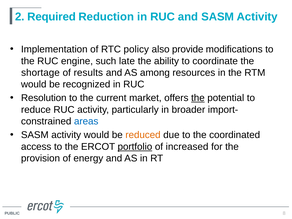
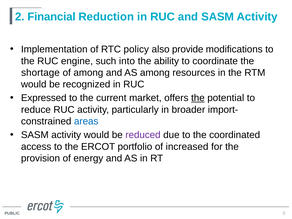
Required: Required -> Financial
late: late -> into
of results: results -> among
Resolution: Resolution -> Expressed
reduced colour: orange -> purple
portfolio underline: present -> none
